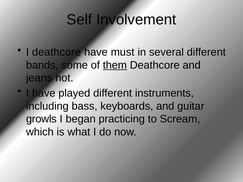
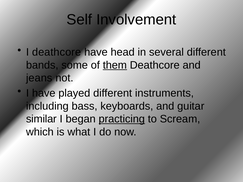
must: must -> head
growls: growls -> similar
practicing underline: none -> present
